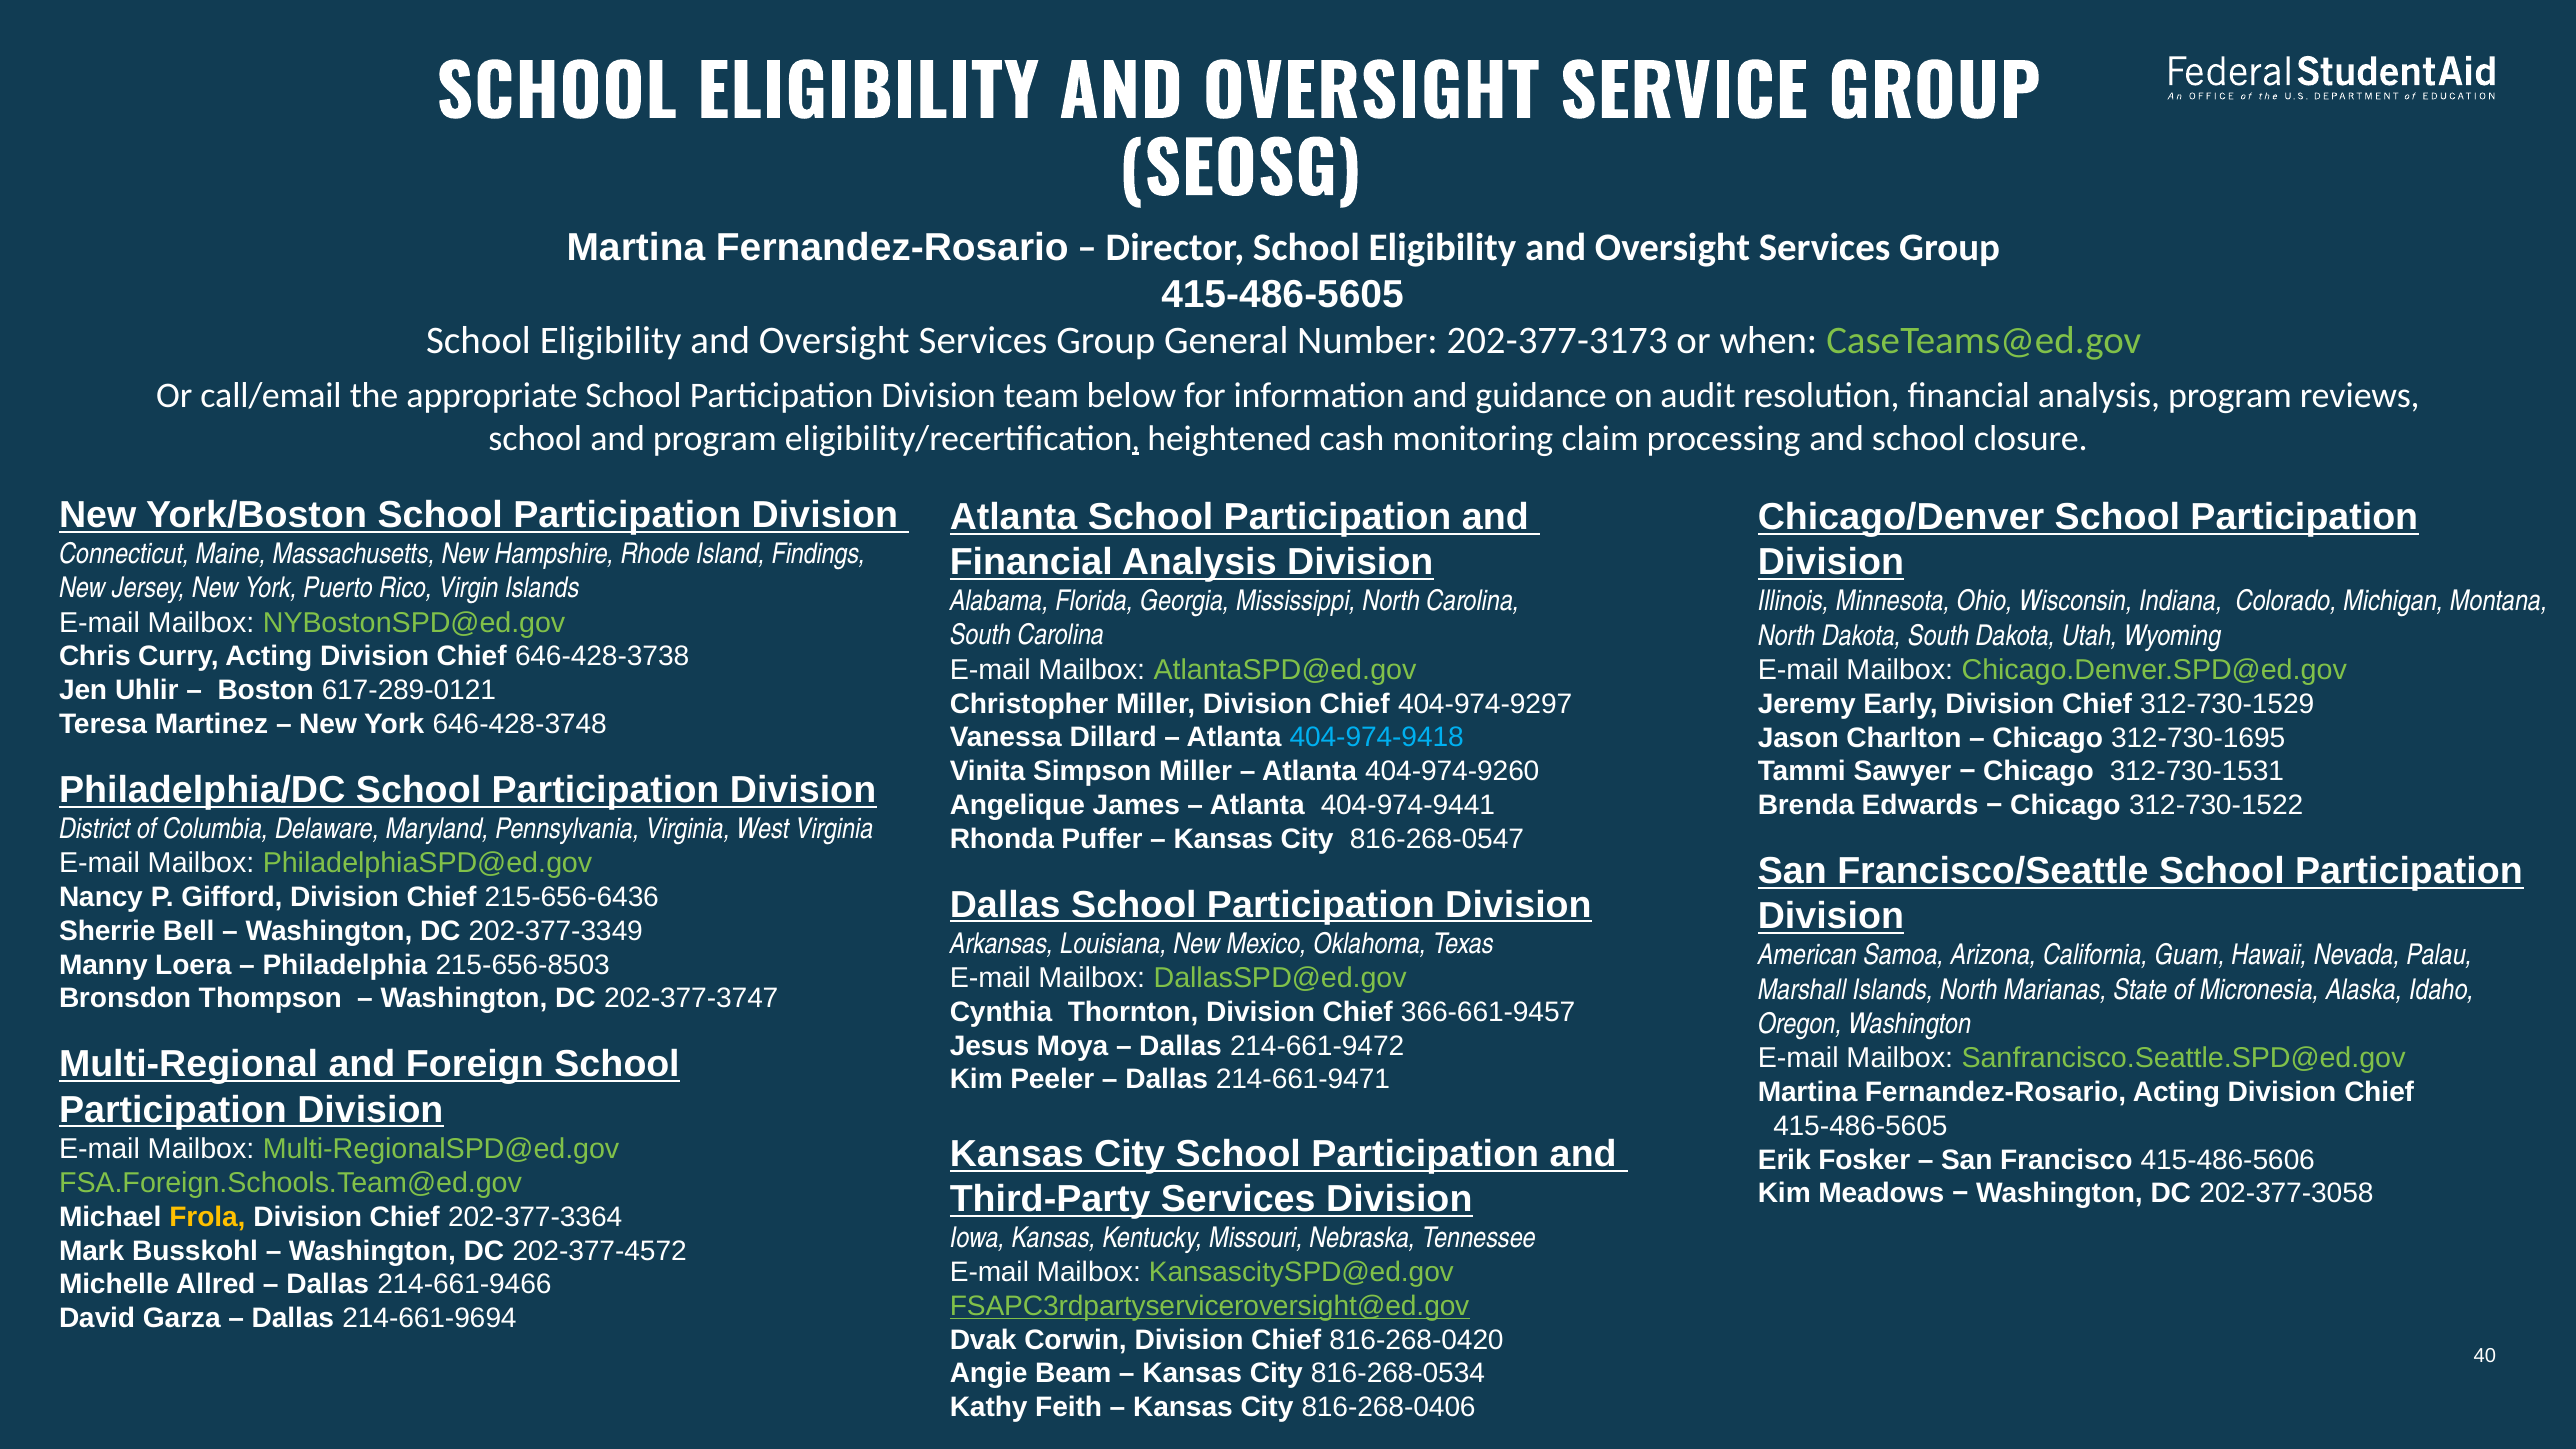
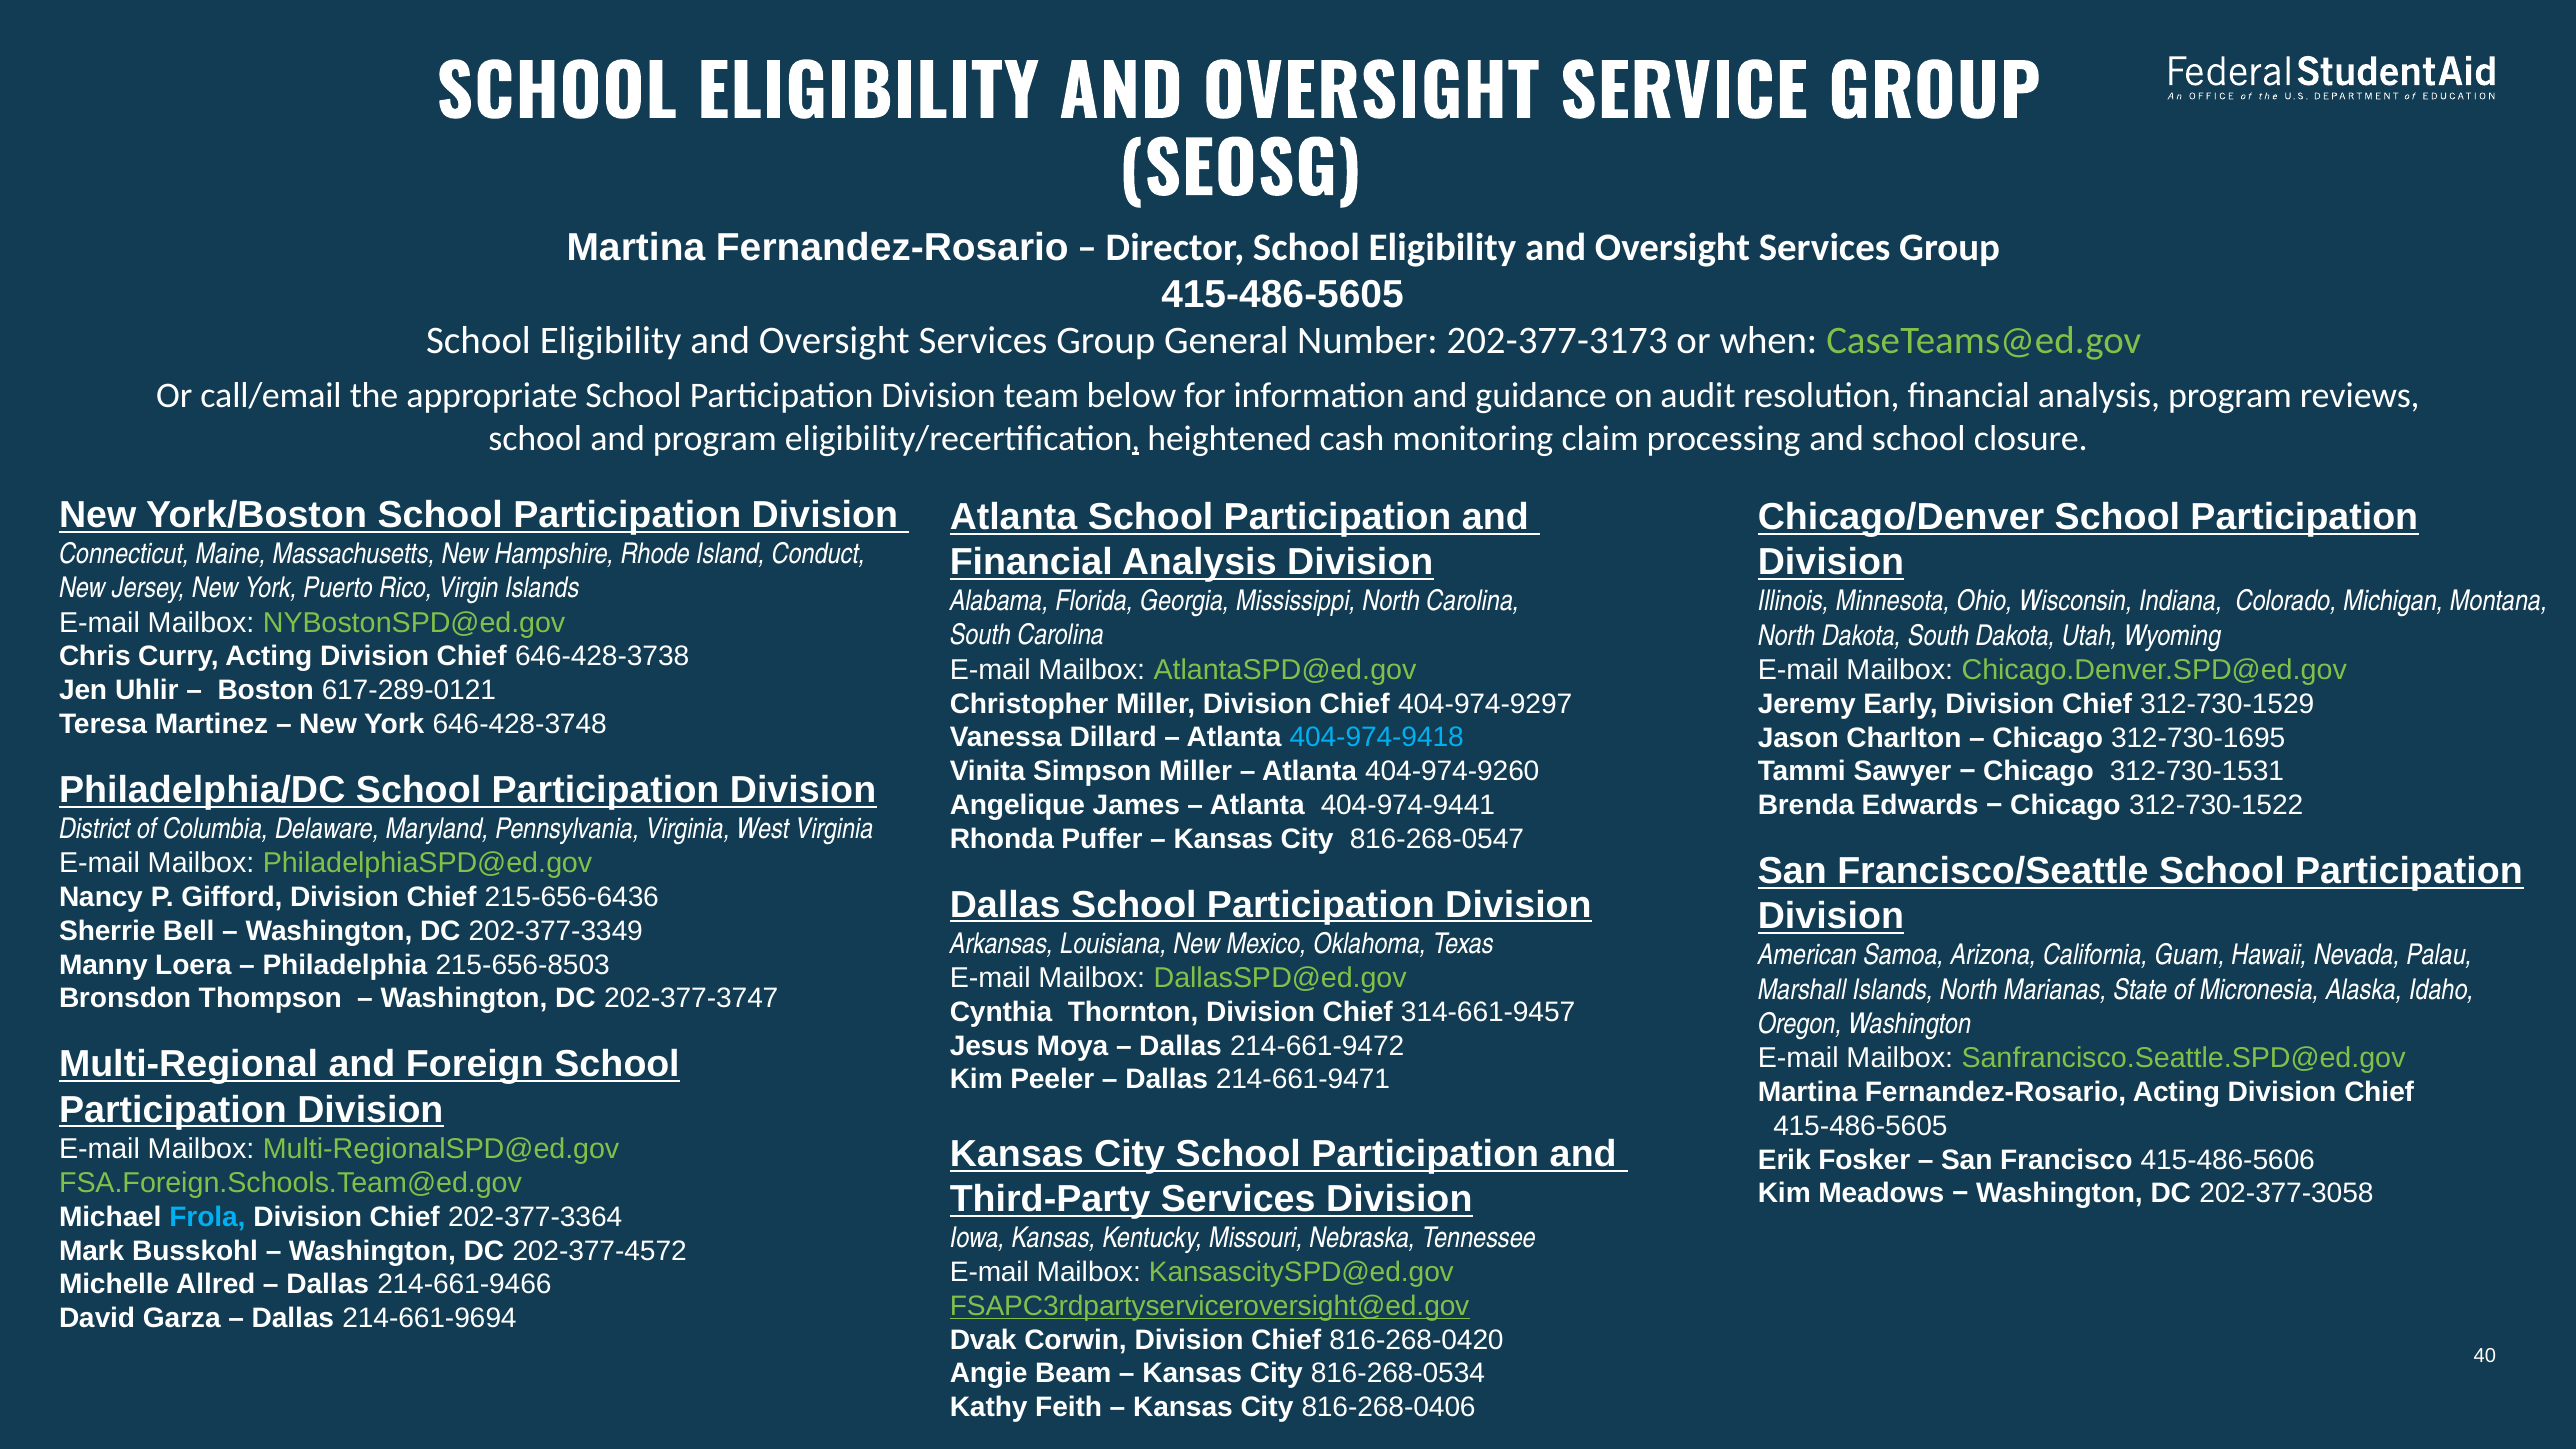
Findings: Findings -> Conduct
366-661-9457: 366-661-9457 -> 314-661-9457
Frola colour: yellow -> light blue
